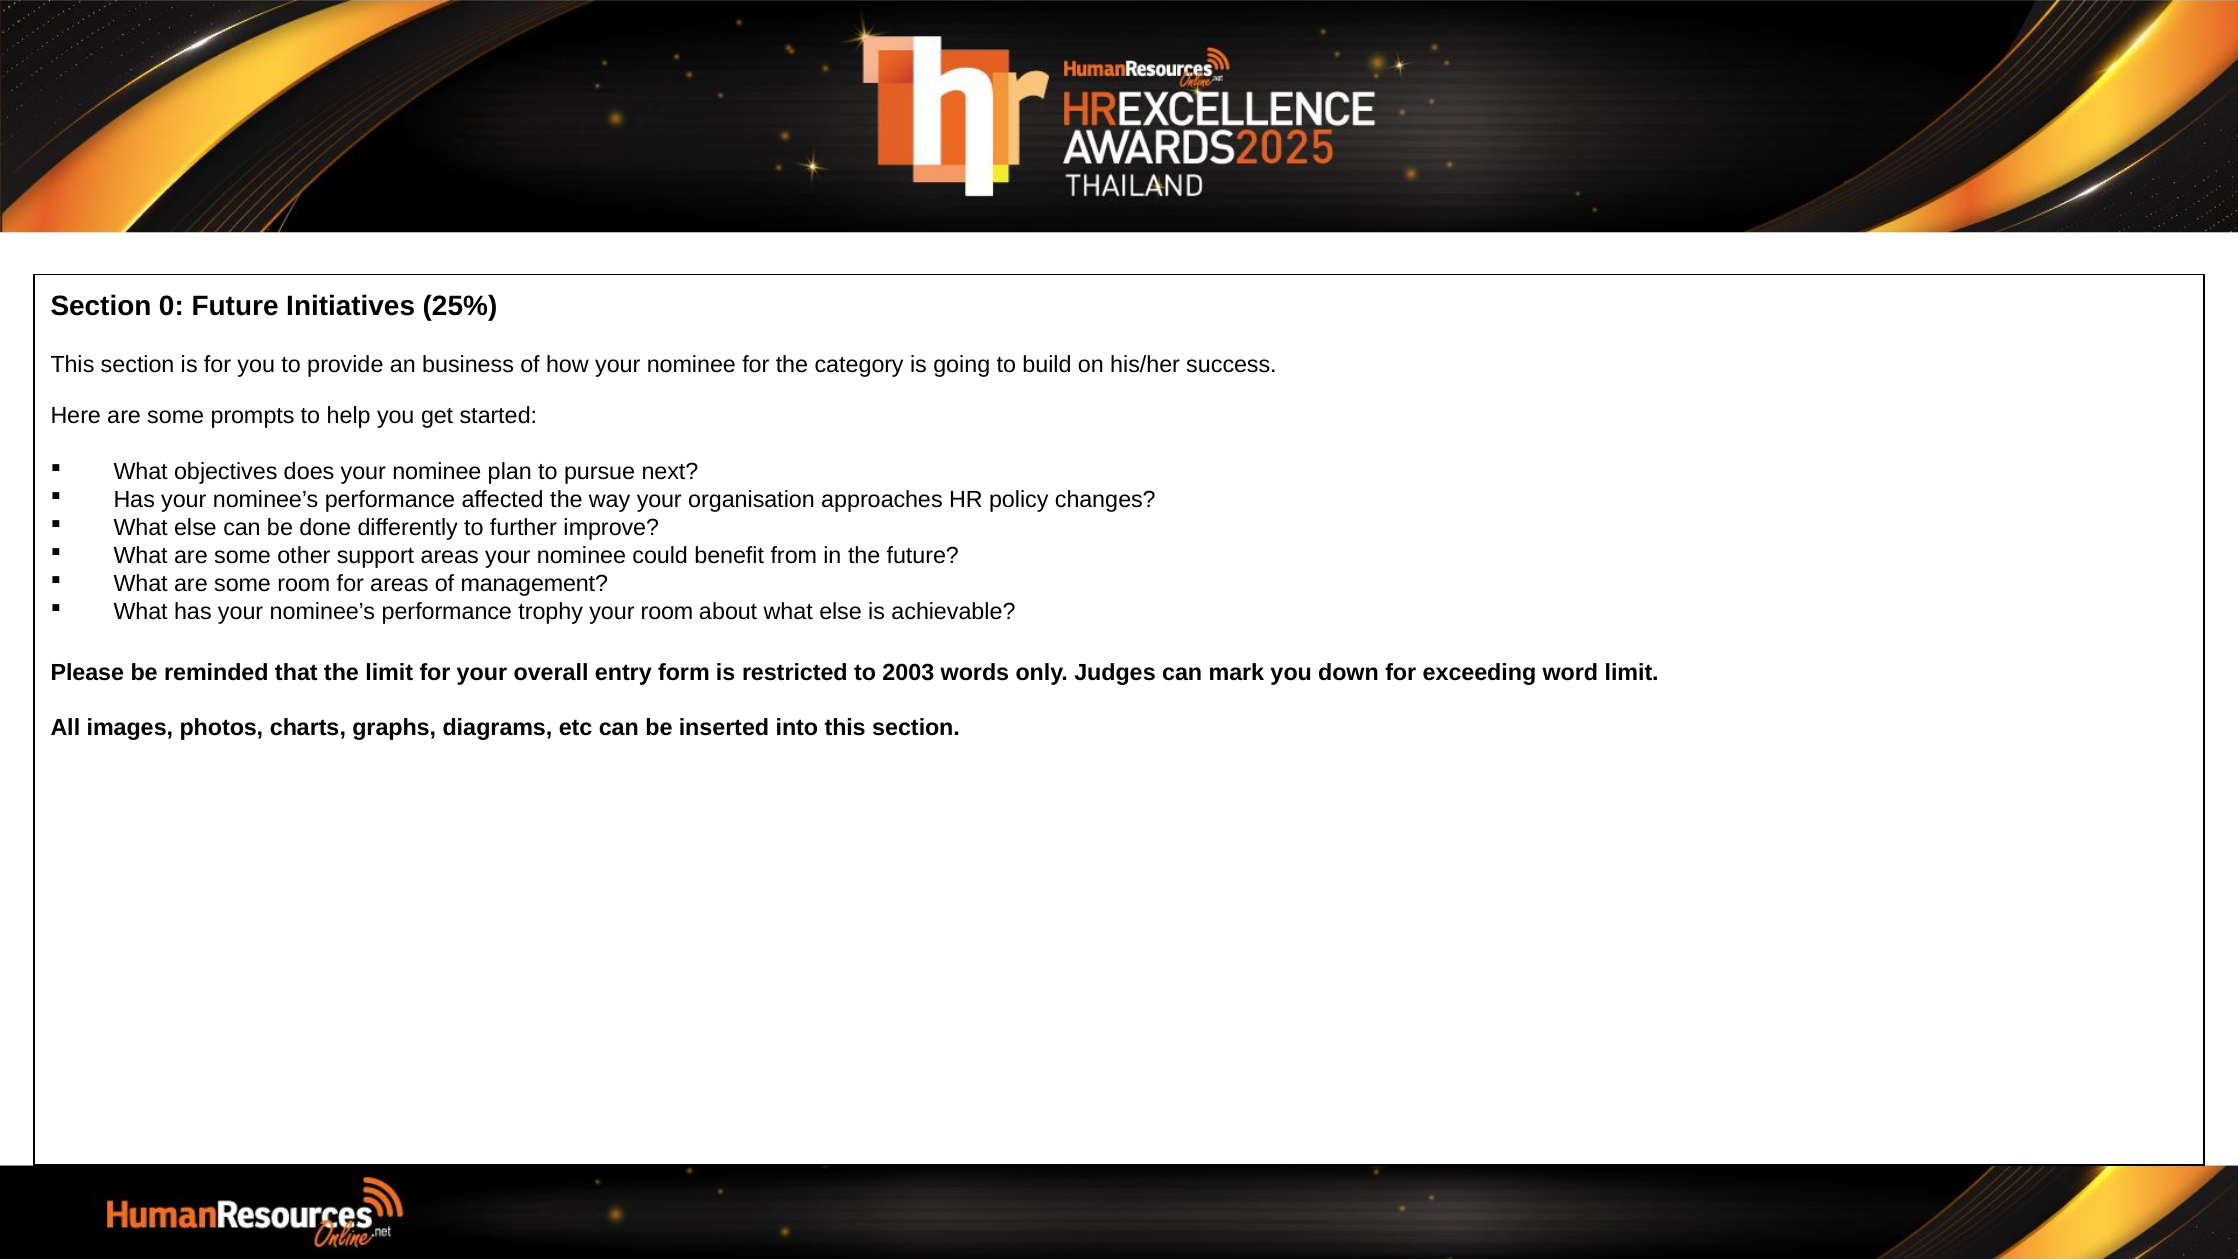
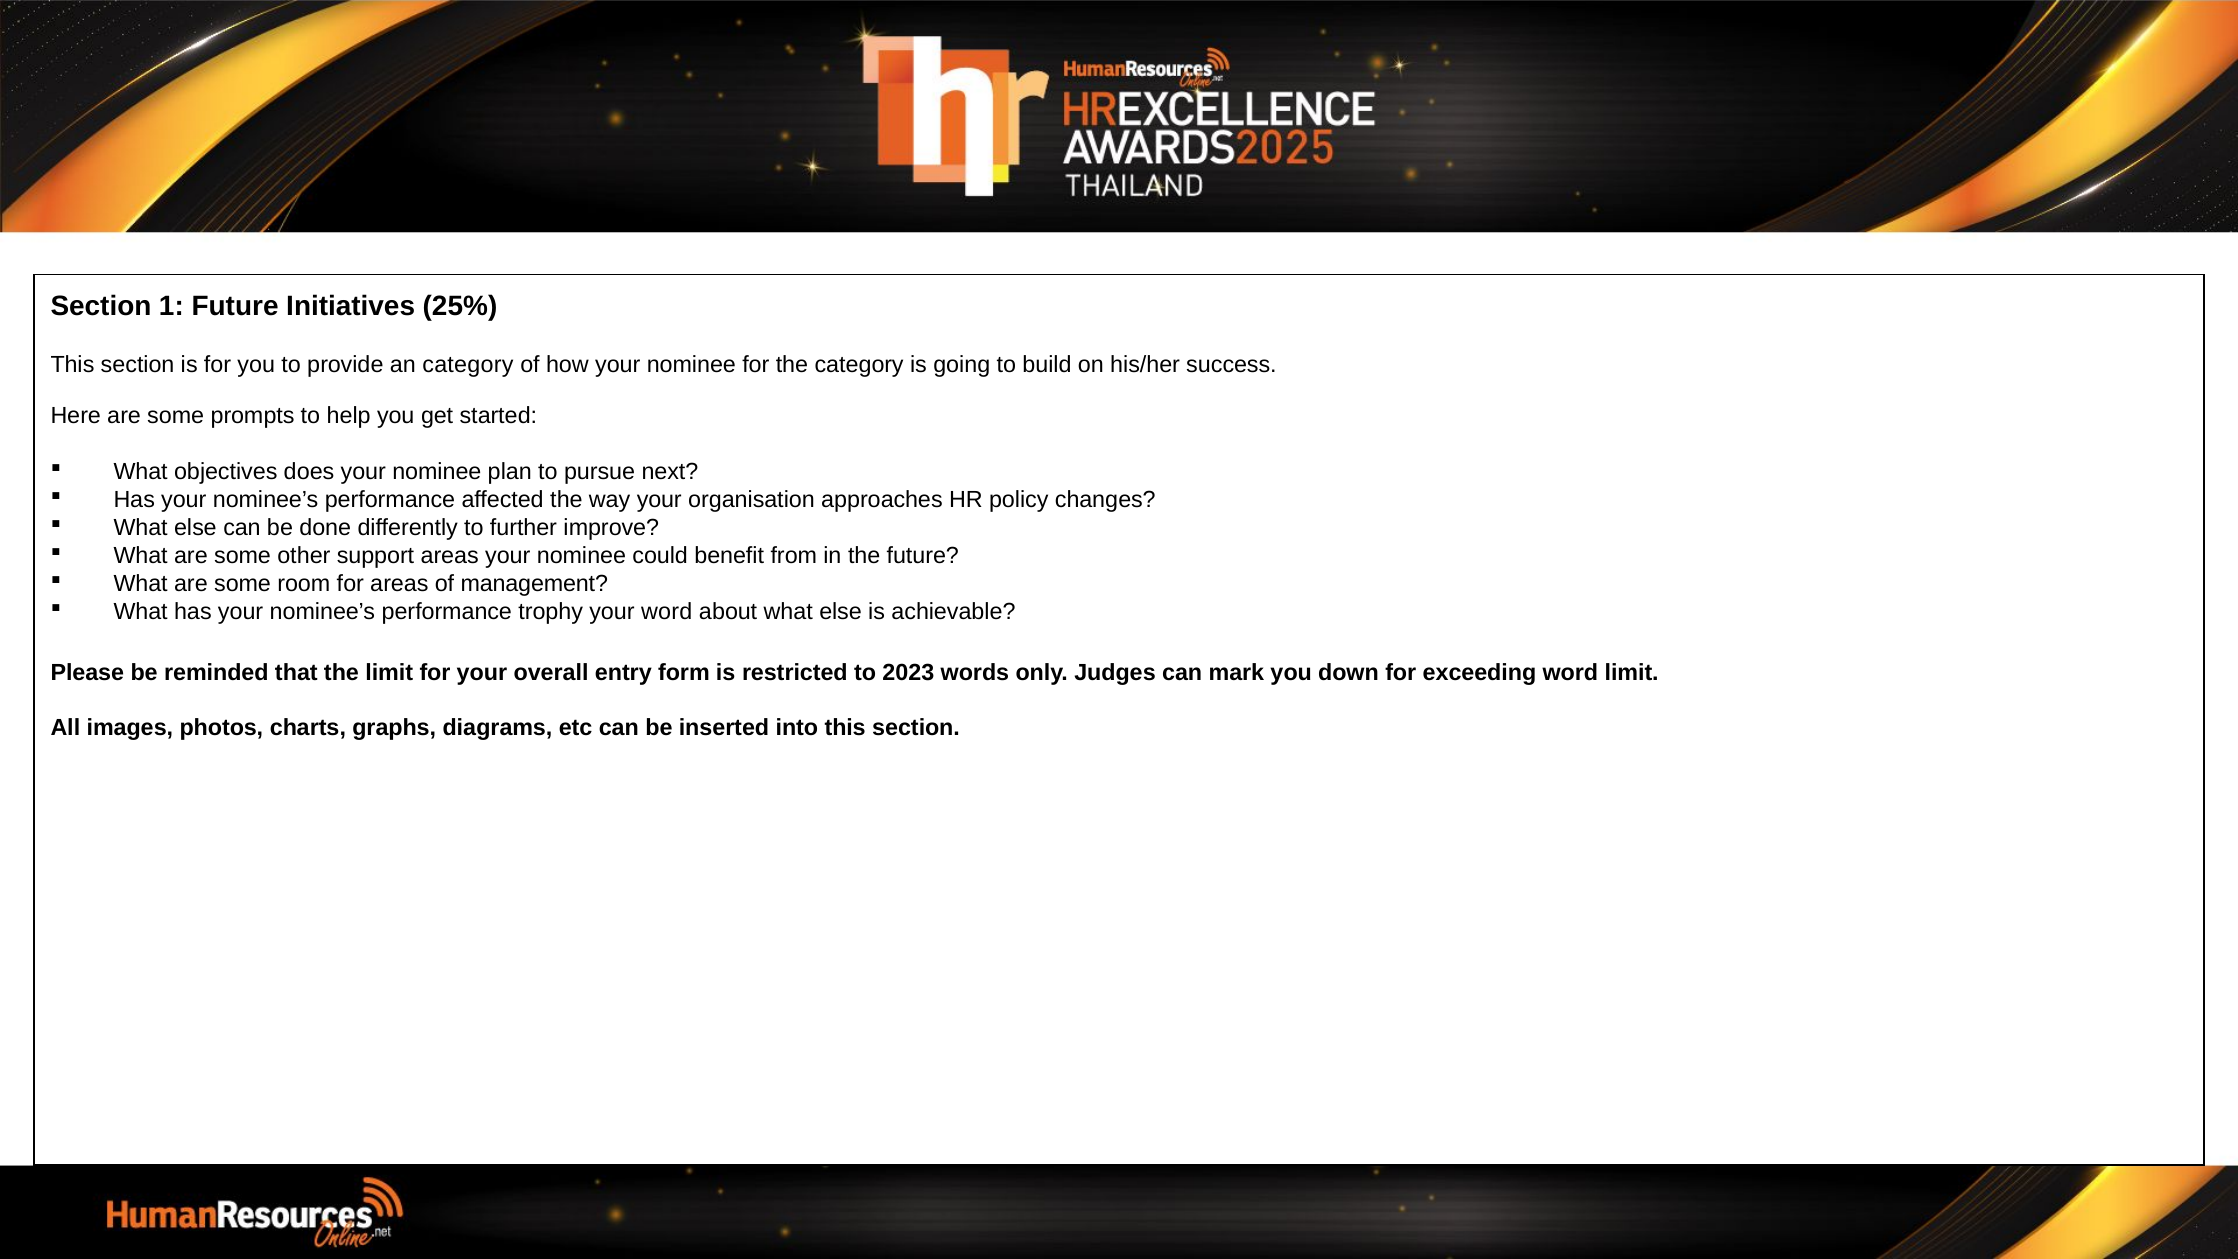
0: 0 -> 1
an business: business -> category
your room: room -> word
2003: 2003 -> 2023
